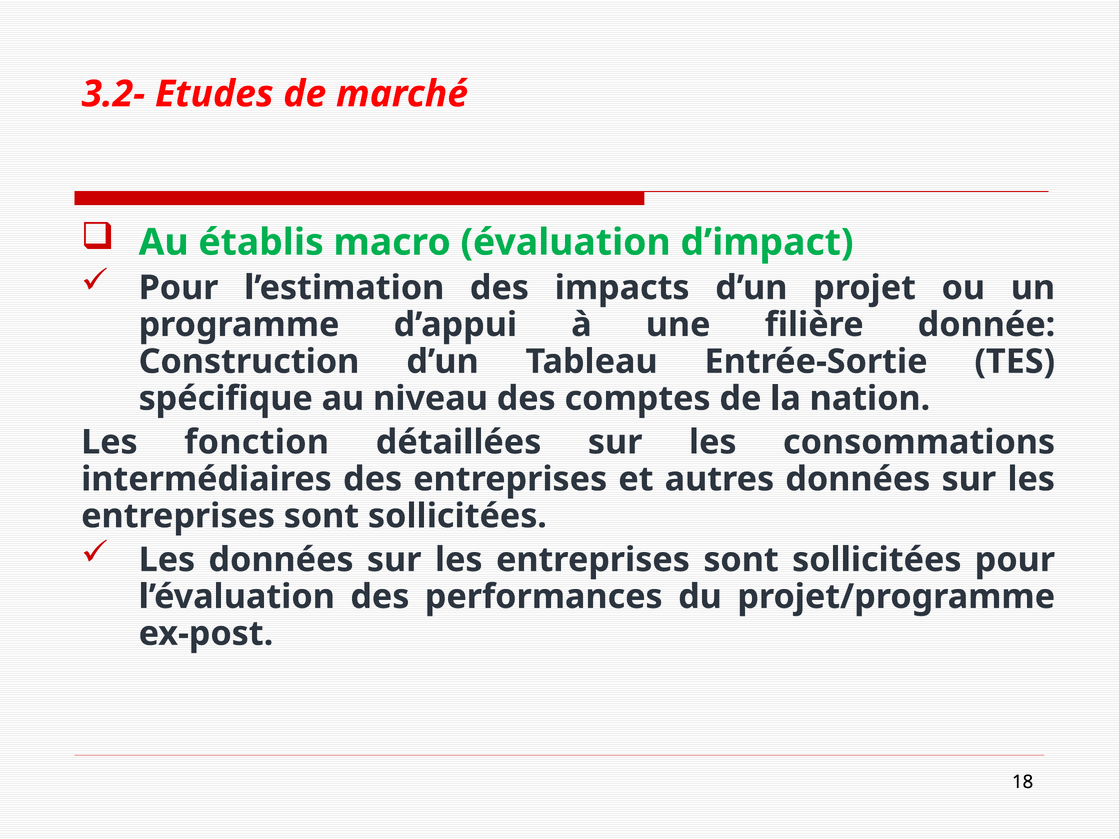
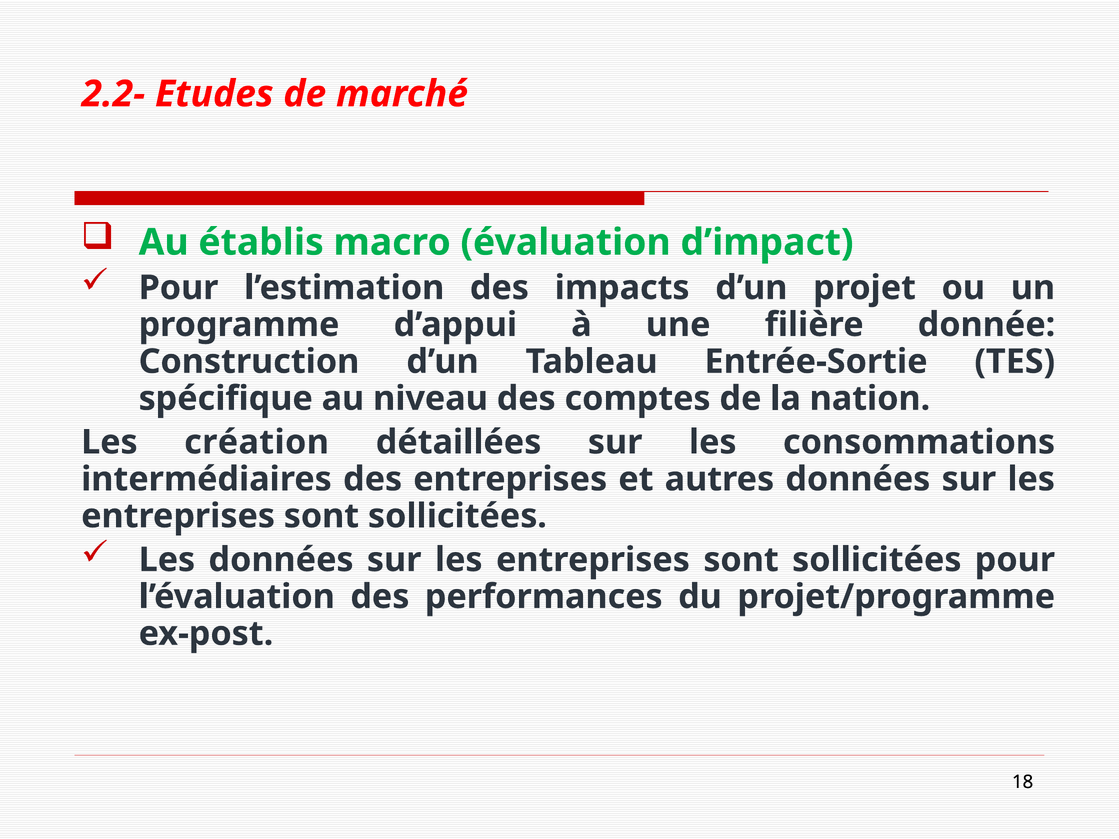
3.2-: 3.2- -> 2.2-
fonction: fonction -> création
